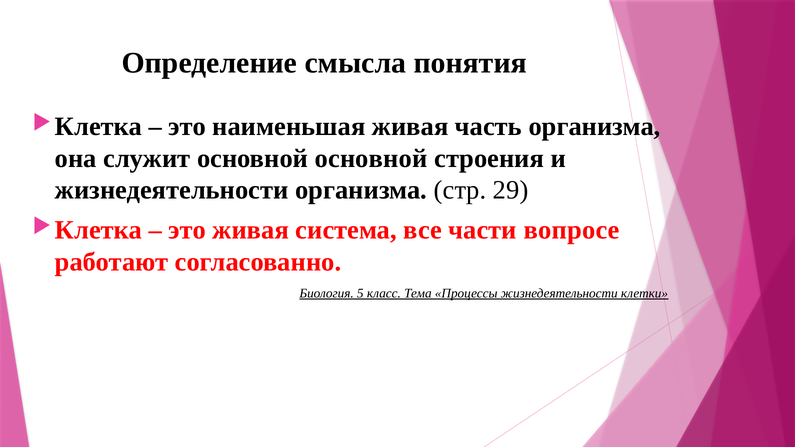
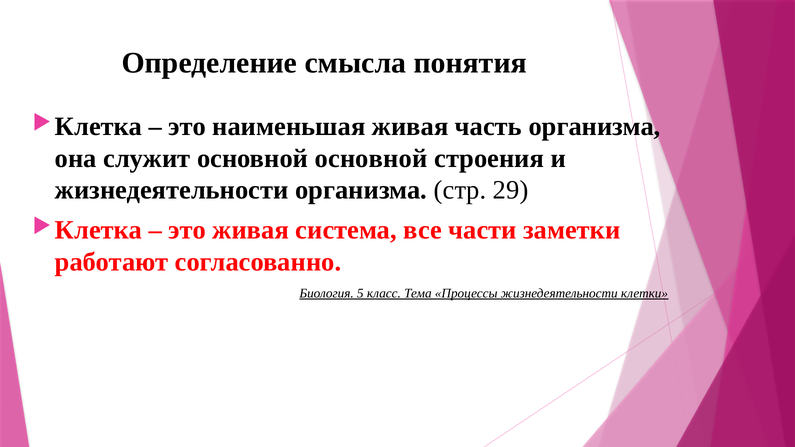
вопросе: вопросе -> заметки
